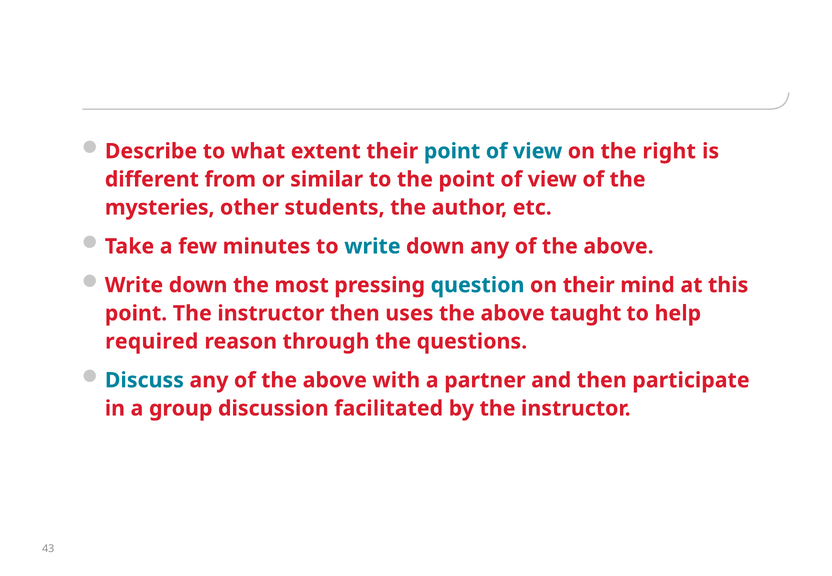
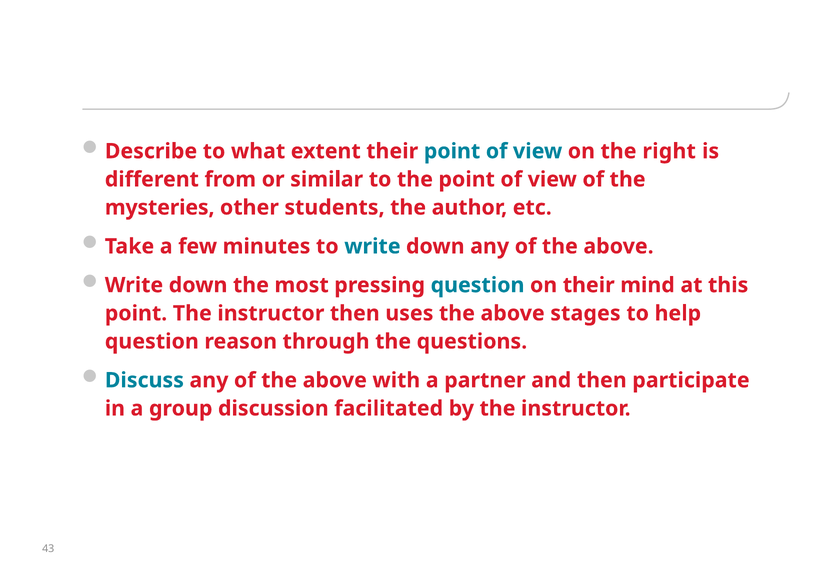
taught: taught -> stages
required at (152, 342): required -> question
